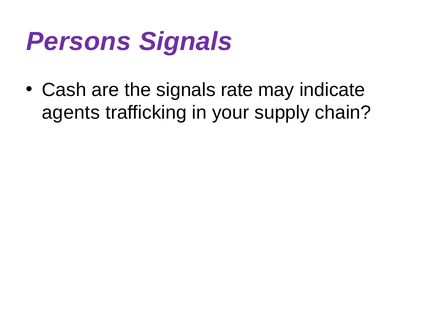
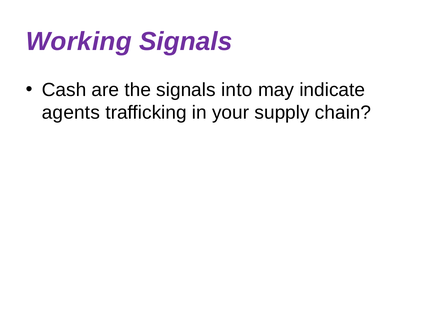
Persons: Persons -> Working
rate: rate -> into
